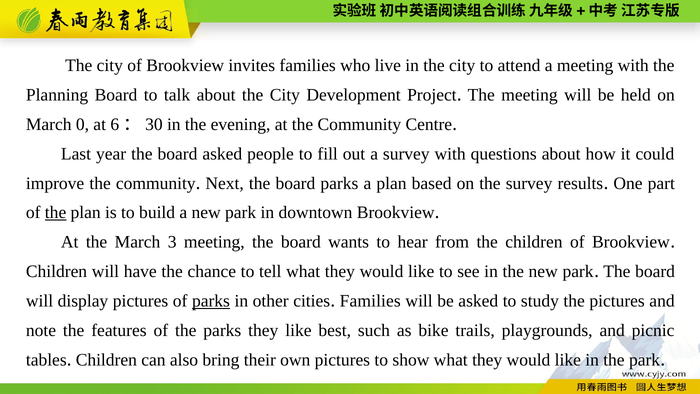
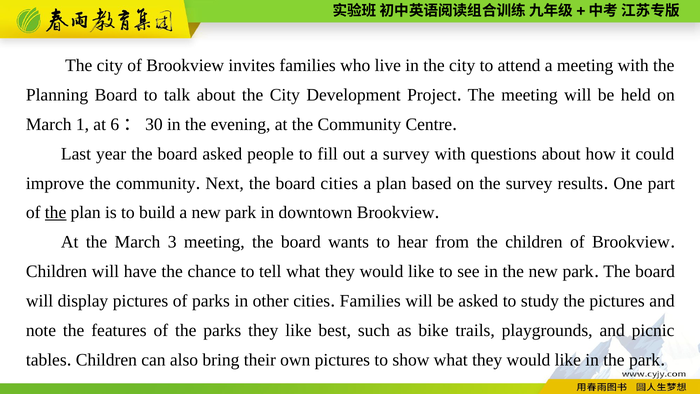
0: 0 -> 1
board parks: parks -> cities
parks at (211, 301) underline: present -> none
